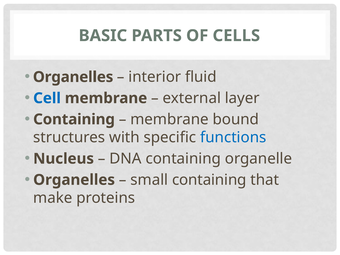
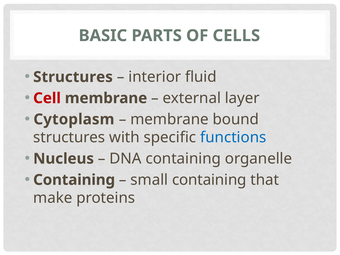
Organelles at (73, 77): Organelles -> Structures
Cell colour: blue -> red
Containing at (74, 119): Containing -> Cytoplasm
Organelles at (74, 180): Organelles -> Containing
